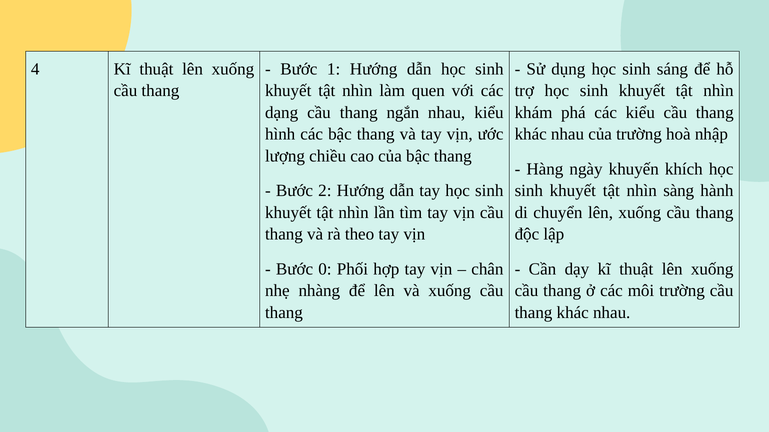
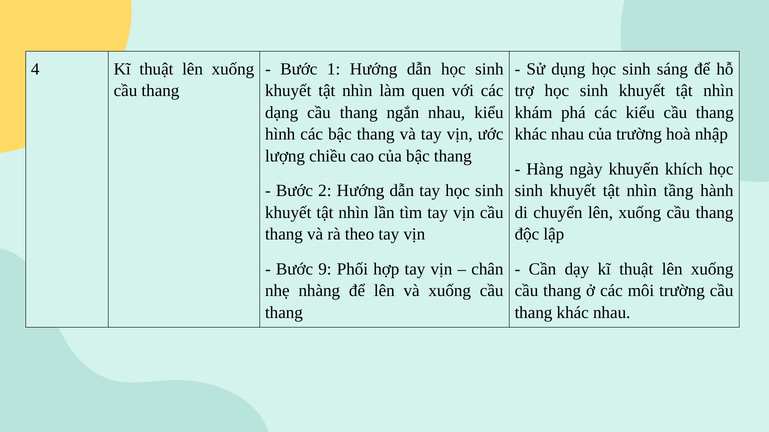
sàng: sàng -> tầng
0: 0 -> 9
